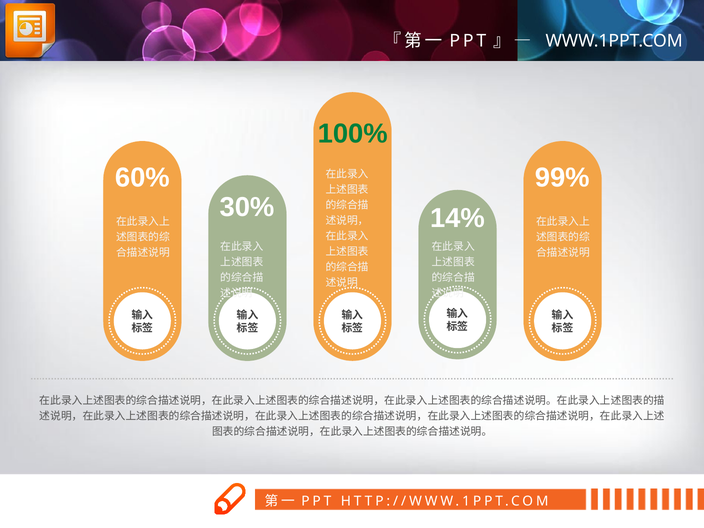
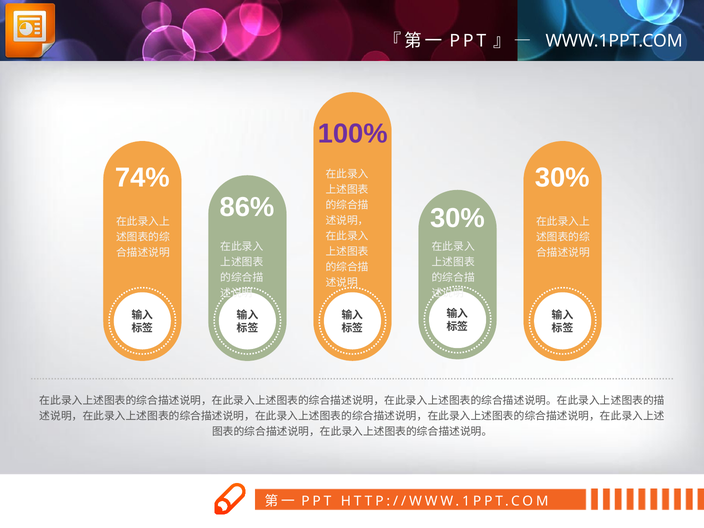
100% colour: green -> purple
60%: 60% -> 74%
99% at (562, 177): 99% -> 30%
30%: 30% -> 86%
14% at (457, 218): 14% -> 30%
